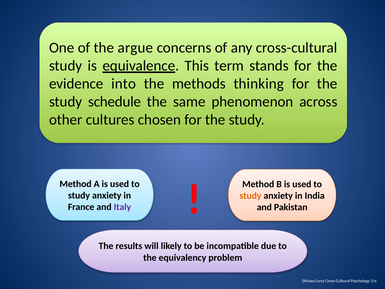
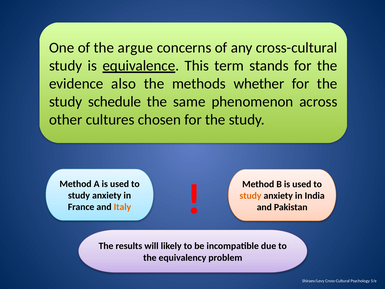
into: into -> also
thinking: thinking -> whether
Italy colour: purple -> orange
